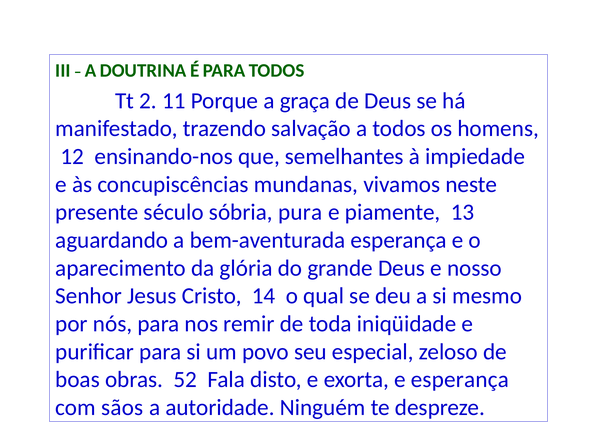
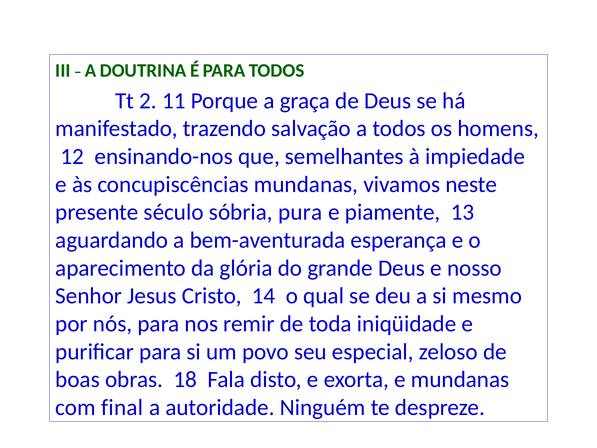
52: 52 -> 18
e esperança: esperança -> mundanas
sãos: sãos -> final
